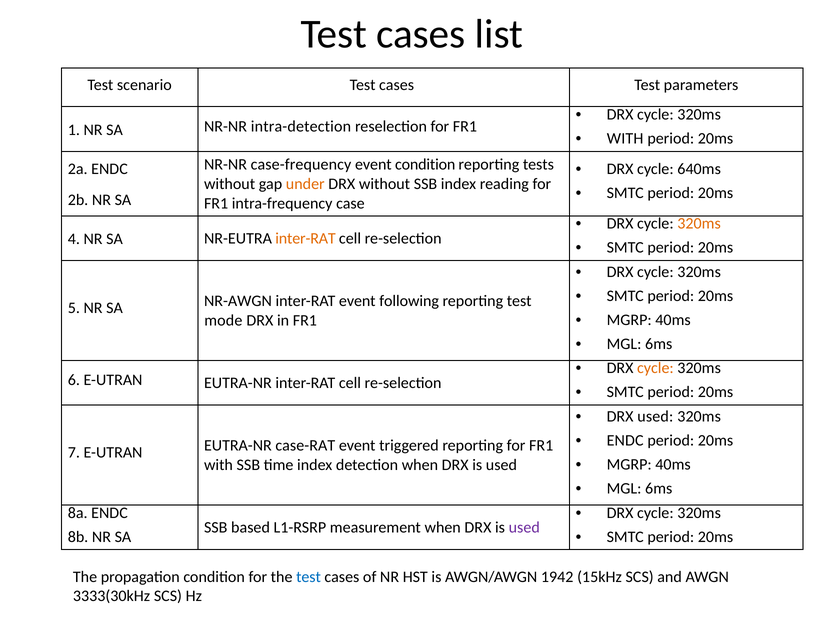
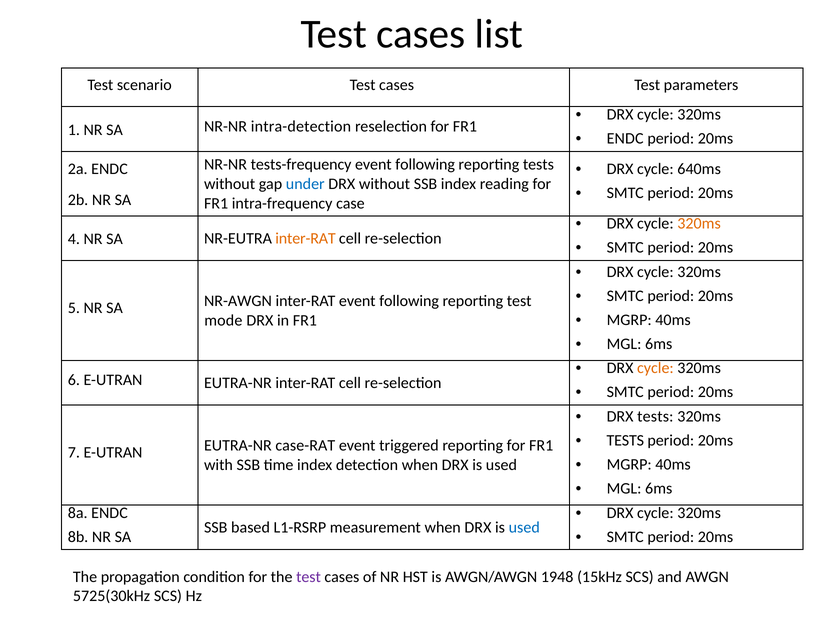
WITH at (625, 138): WITH -> ENDC
case-frequency: case-frequency -> tests-frequency
condition at (425, 164): condition -> following
under colour: orange -> blue
DRX used: used -> tests
ENDC at (625, 440): ENDC -> TESTS
used at (524, 528) colour: purple -> blue
test at (309, 577) colour: blue -> purple
1942: 1942 -> 1948
3333(30kHz: 3333(30kHz -> 5725(30kHz
